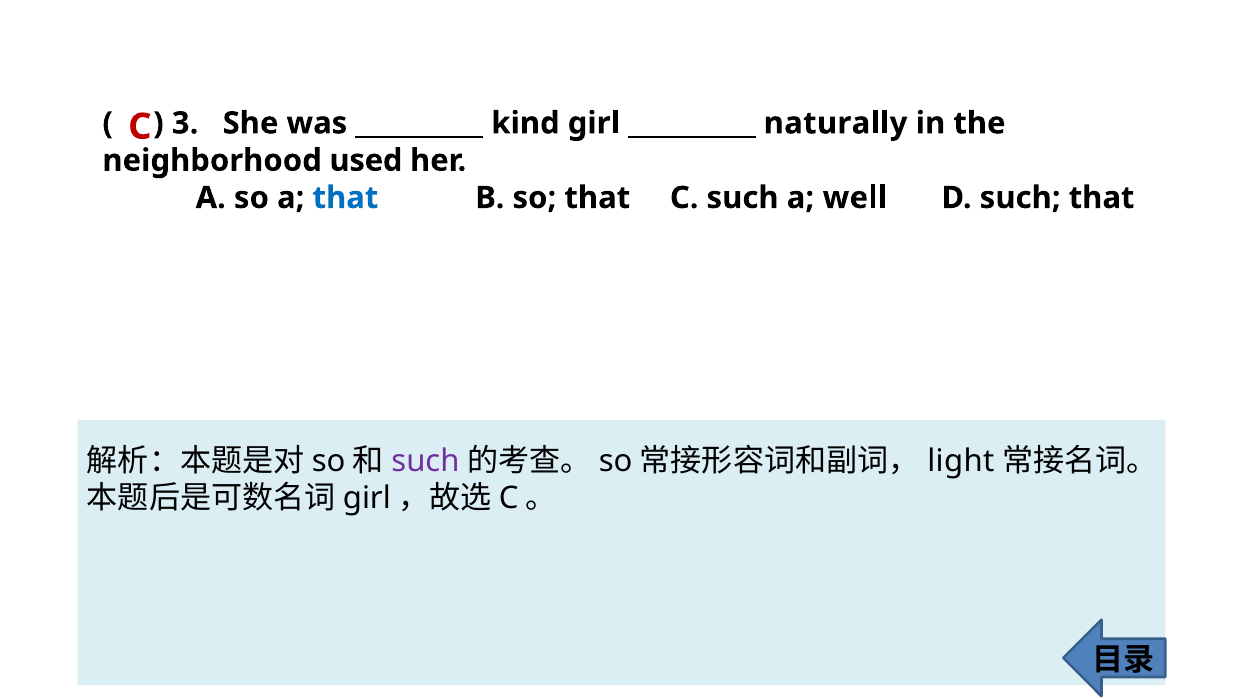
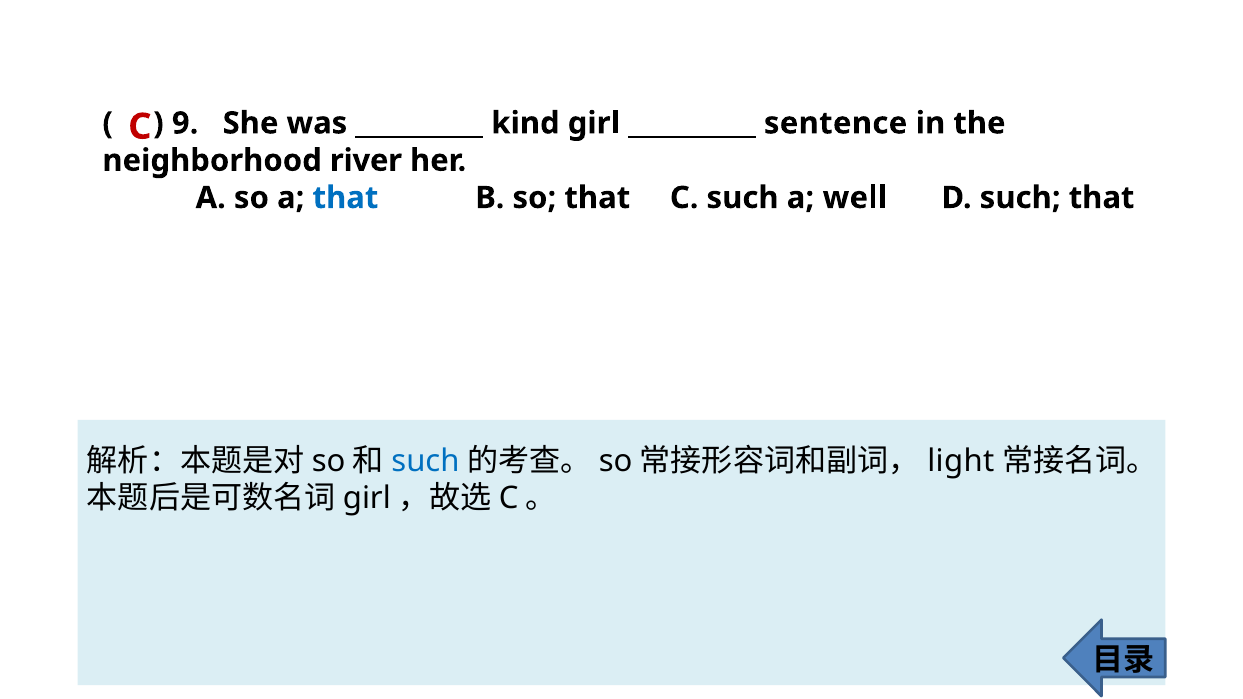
3: 3 -> 9
naturally: naturally -> sentence
used: used -> river
such at (425, 461) colour: purple -> blue
